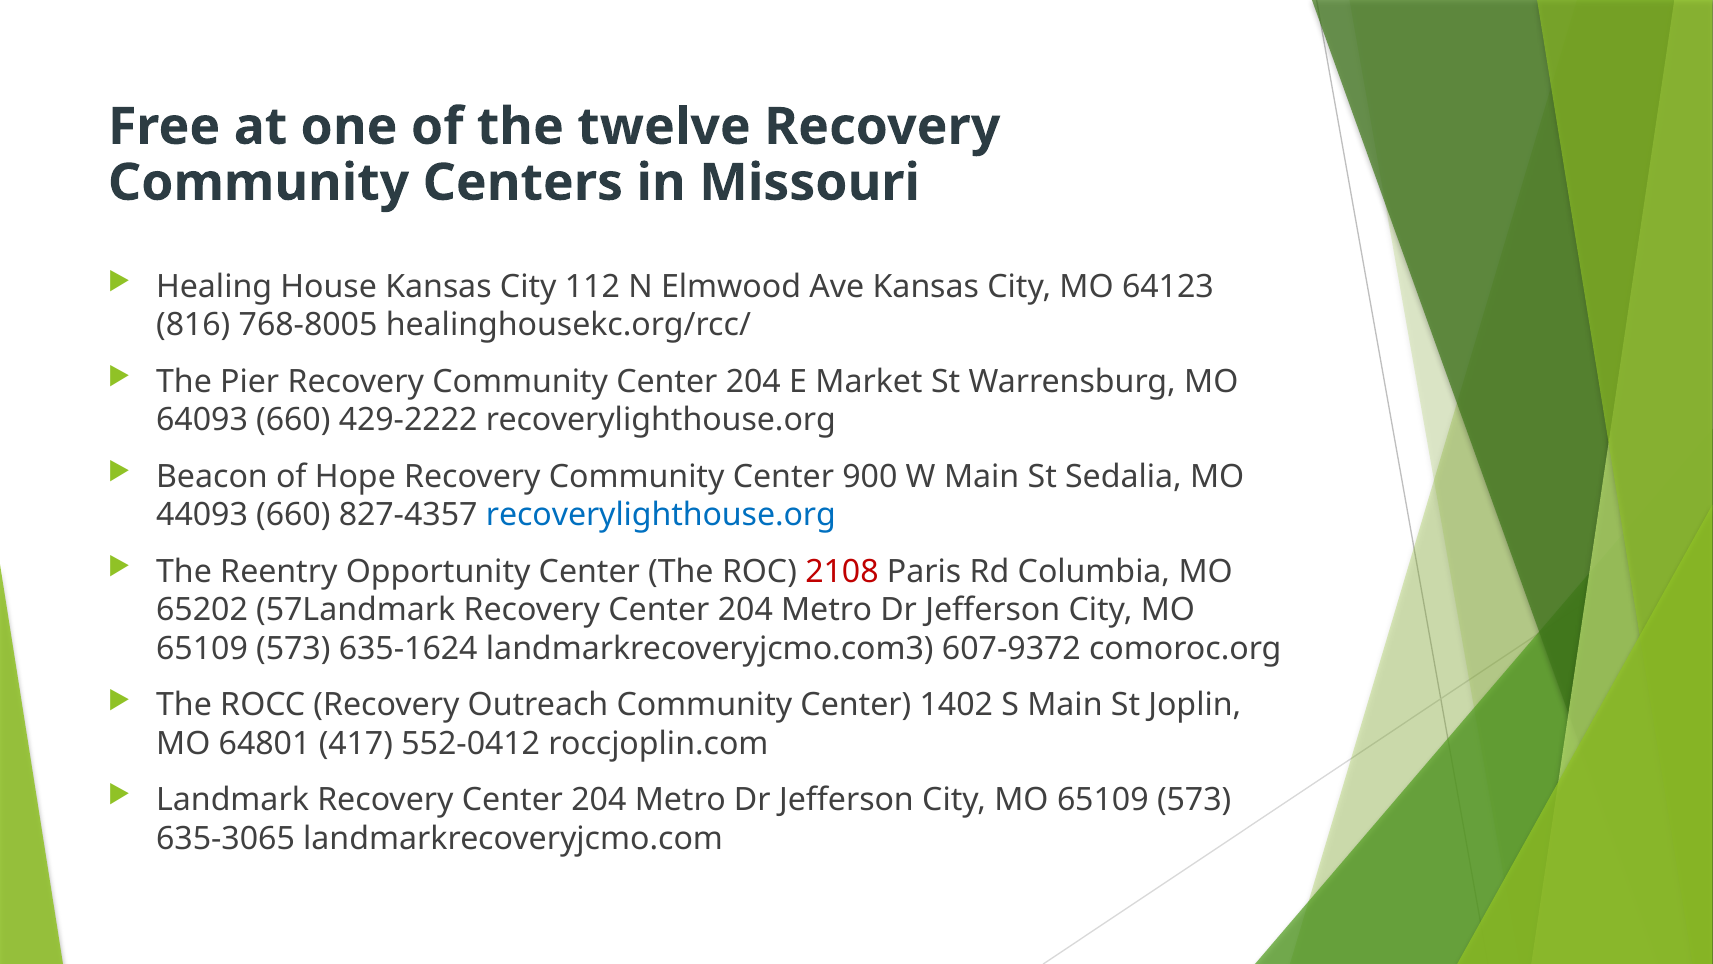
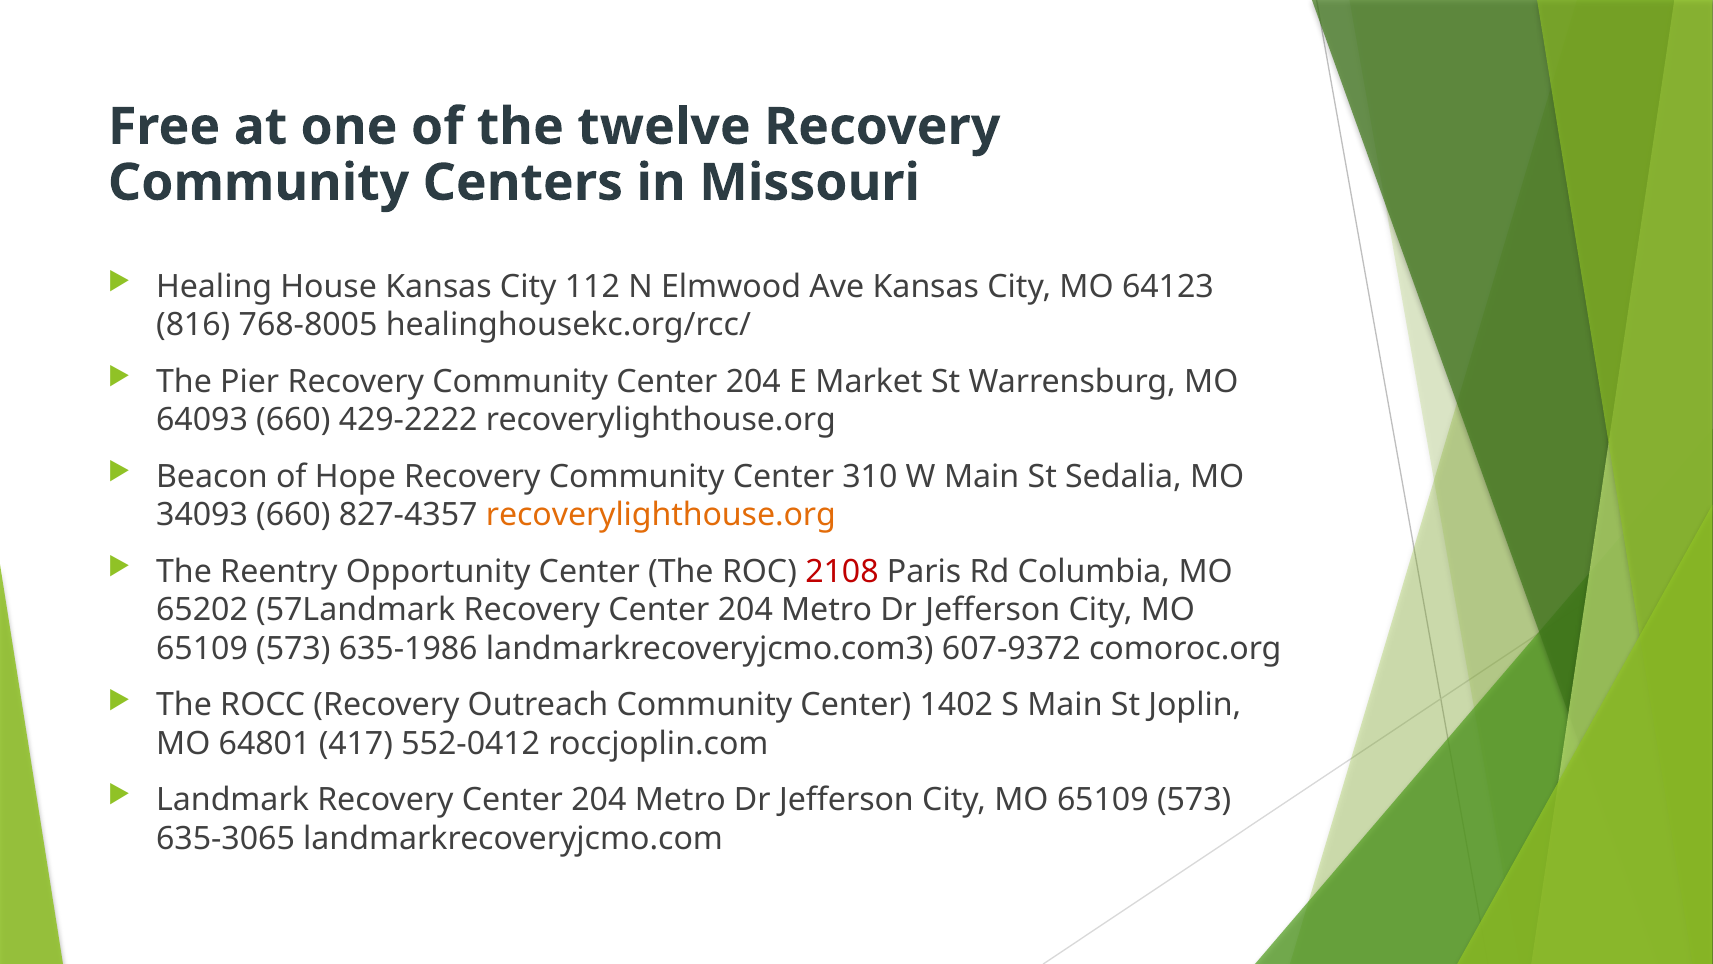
900: 900 -> 310
44093: 44093 -> 34093
recoverylighthouse.org at (661, 515) colour: blue -> orange
635-1624: 635-1624 -> 635-1986
